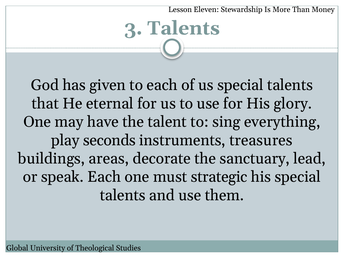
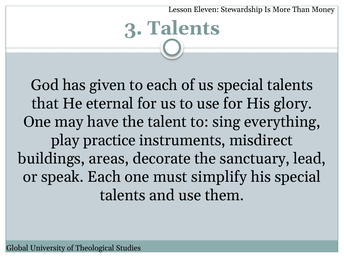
seconds: seconds -> practice
treasures: treasures -> misdirect
strategic: strategic -> simplify
